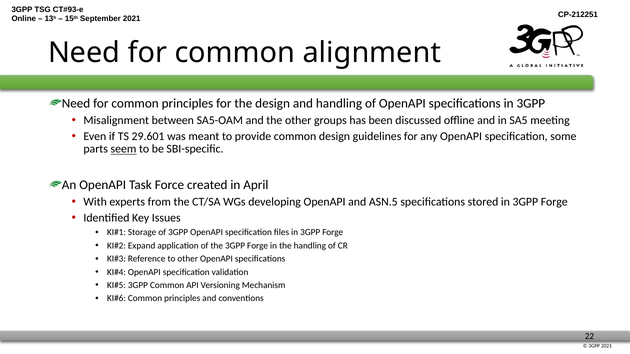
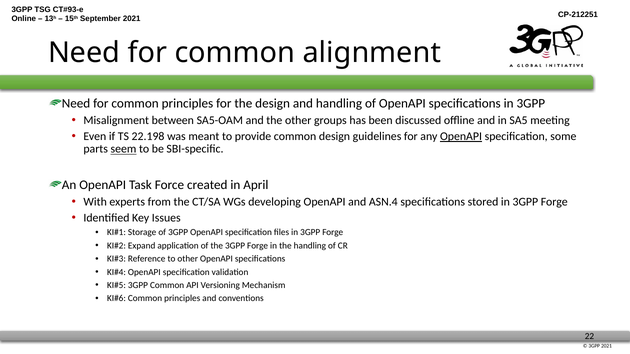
29.601: 29.601 -> 22.198
OpenAPI at (461, 136) underline: none -> present
ASN.5: ASN.5 -> ASN.4
